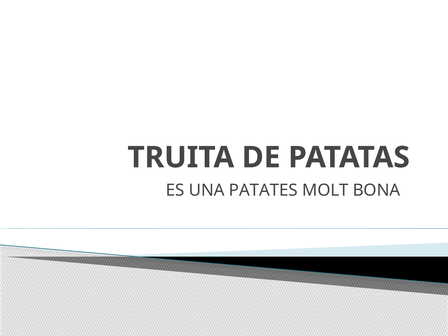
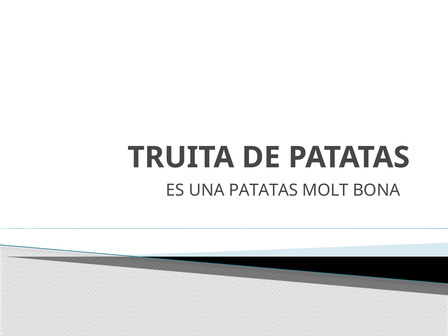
UNA PATATES: PATATES -> PATATAS
